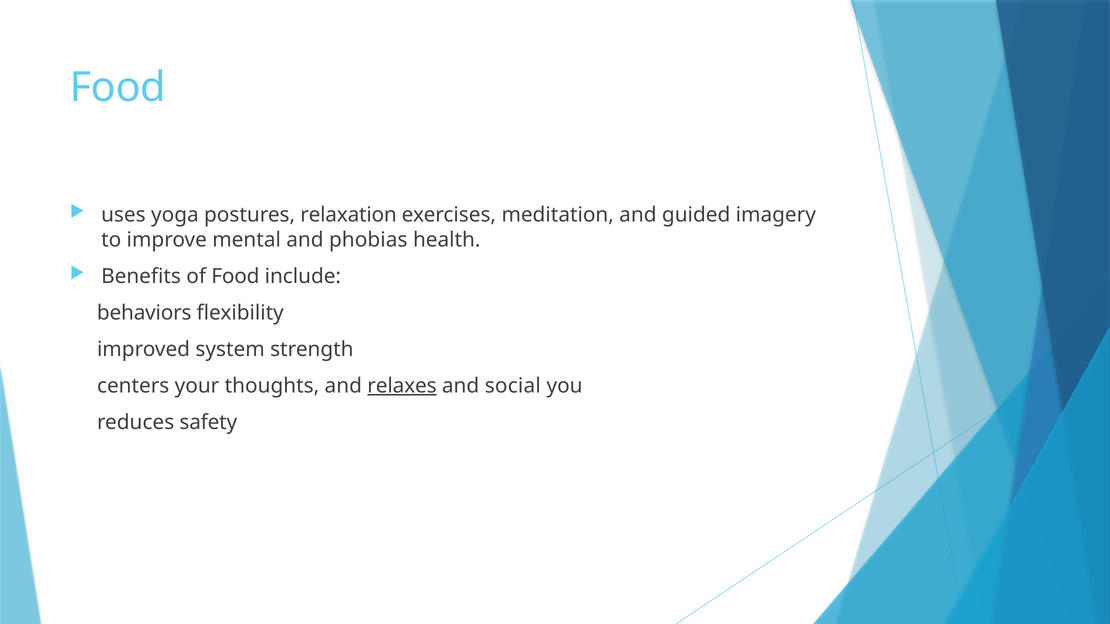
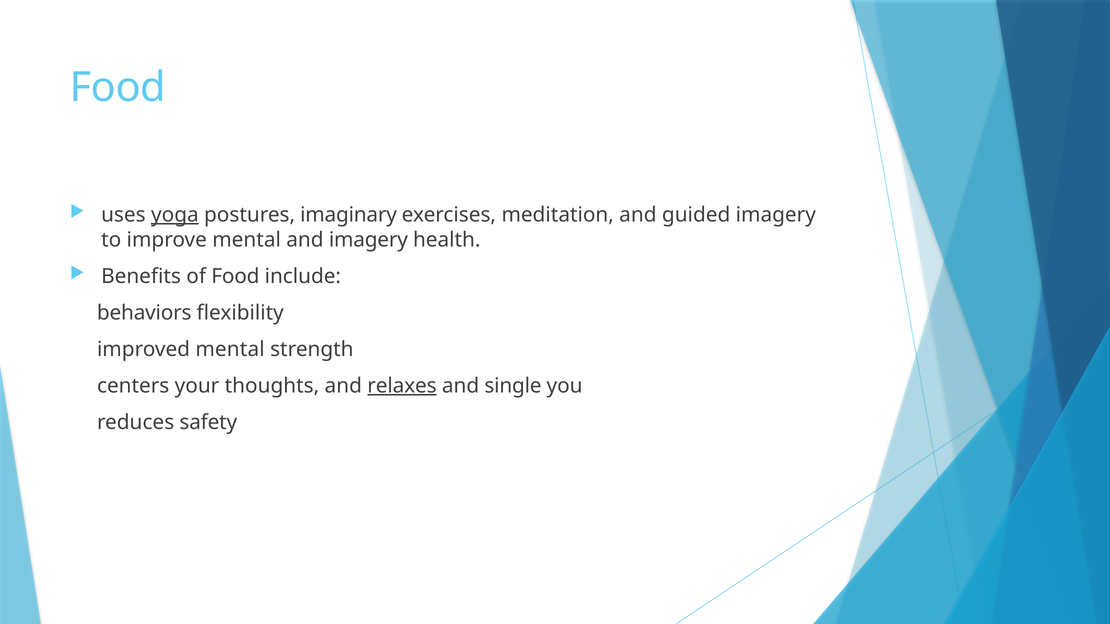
yoga underline: none -> present
relaxation: relaxation -> imaginary
and phobias: phobias -> imagery
improved system: system -> mental
social: social -> single
